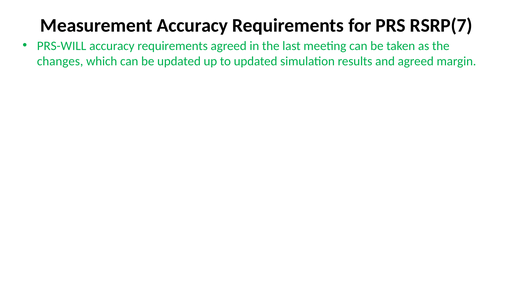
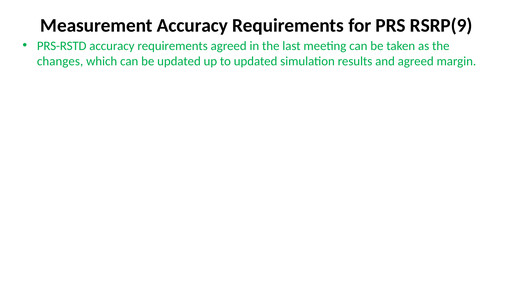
RSRP(7: RSRP(7 -> RSRP(9
PRS-WILL: PRS-WILL -> PRS-RSTD
